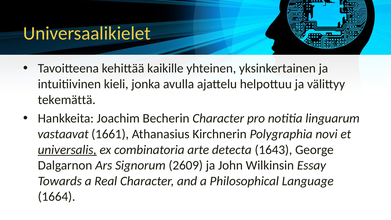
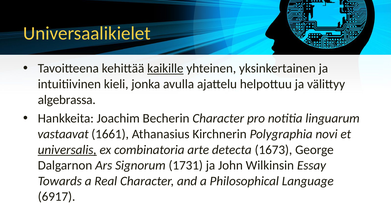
kaikille underline: none -> present
tekemättä: tekemättä -> algebrassa
1643: 1643 -> 1673
2609: 2609 -> 1731
1664: 1664 -> 6917
